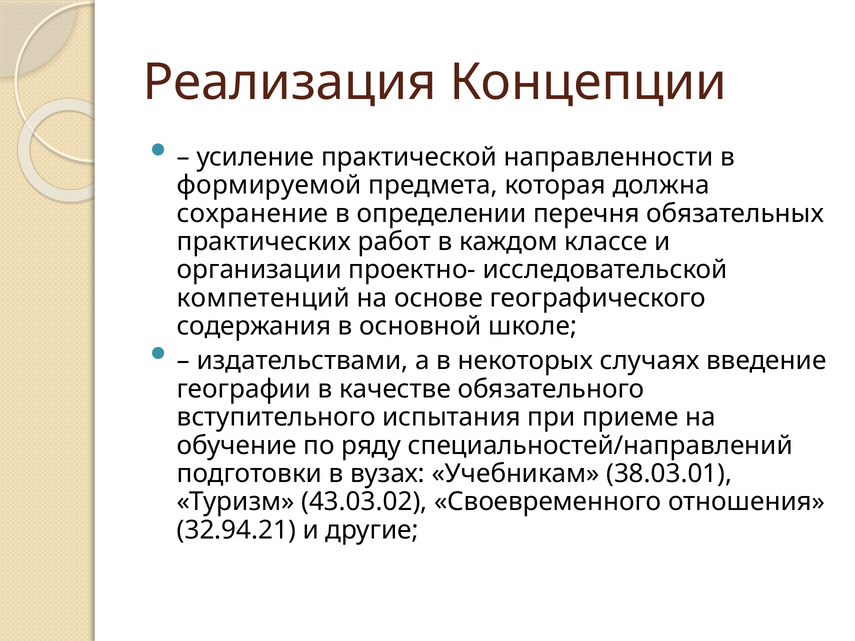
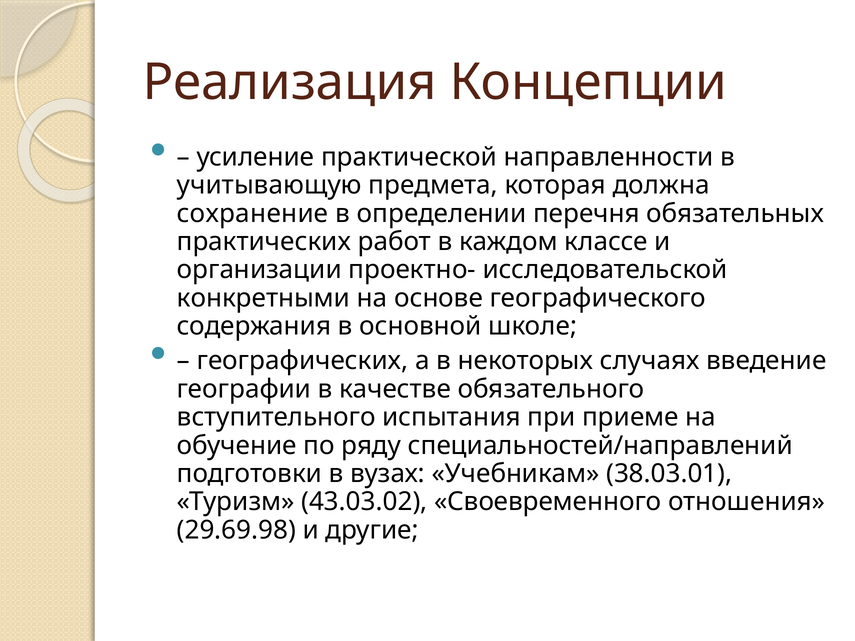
формируемой: формируемой -> учитывающую
компетенций: компетенций -> конкретными
издательствами: издательствами -> географических
32.94.21: 32.94.21 -> 29.69.98
